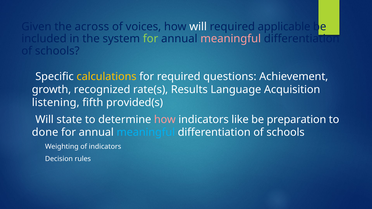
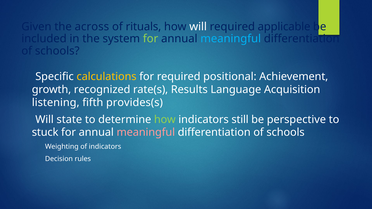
voices: voices -> rituals
meaningful at (231, 39) colour: pink -> light blue
questions: questions -> positional
provided(s: provided(s -> provides(s
how at (165, 120) colour: pink -> light green
like: like -> still
preparation: preparation -> perspective
done: done -> stuck
meaningful at (146, 133) colour: light blue -> pink
